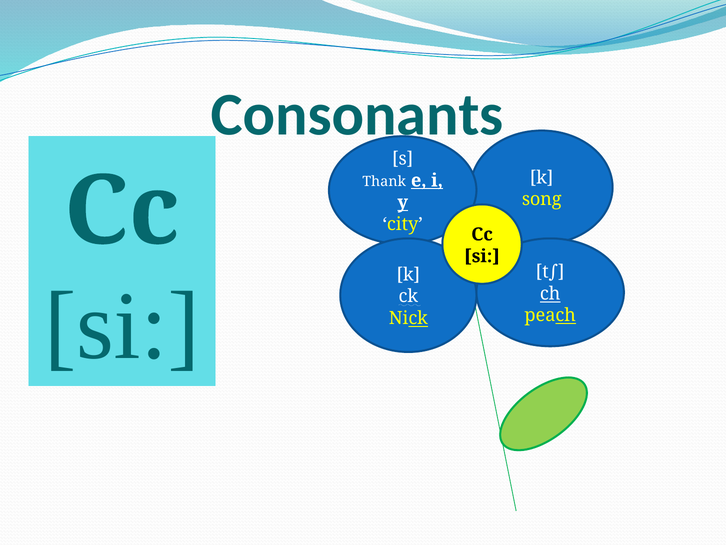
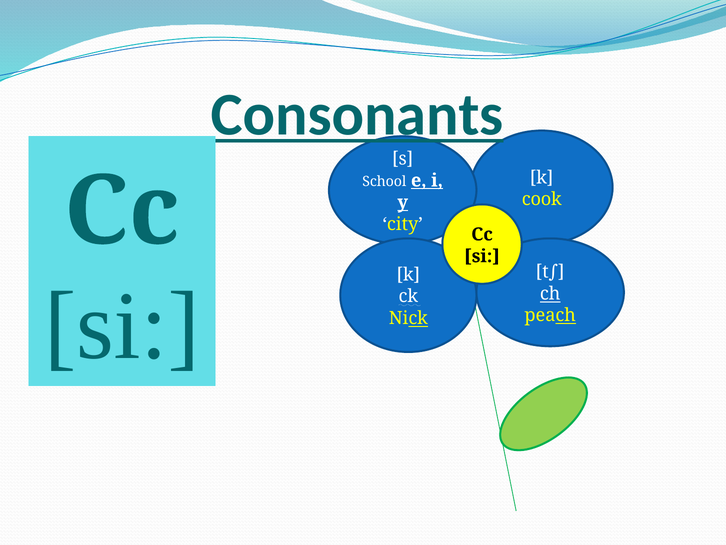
Consonants underline: none -> present
Thank: Thank -> School
song: song -> cook
